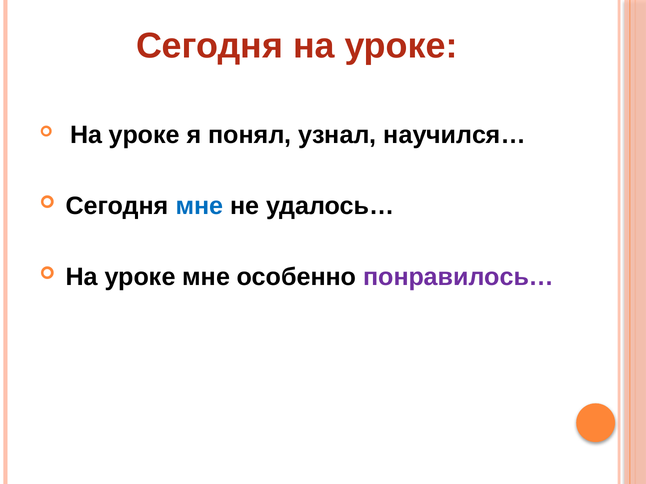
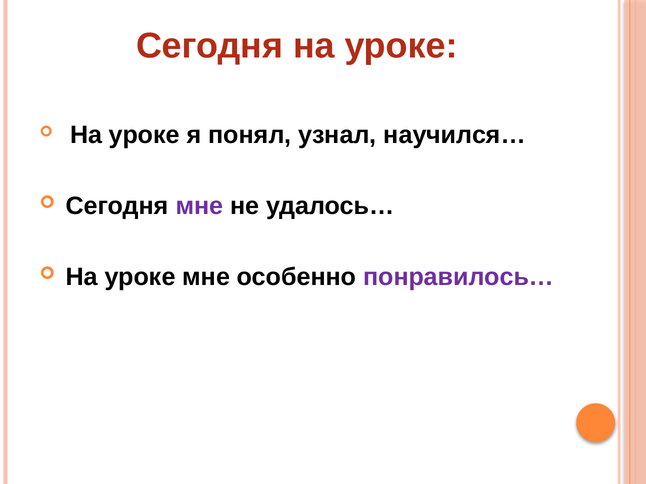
мне at (199, 206) colour: blue -> purple
